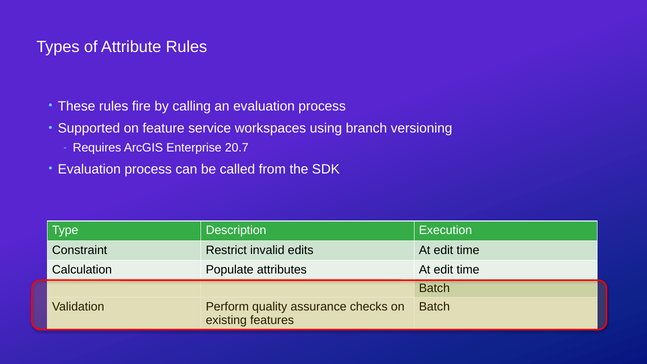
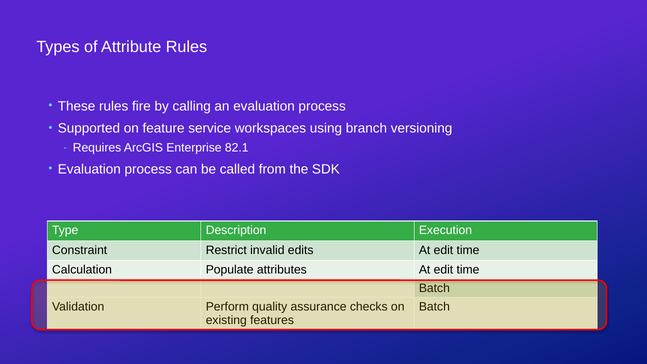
20.7: 20.7 -> 82.1
